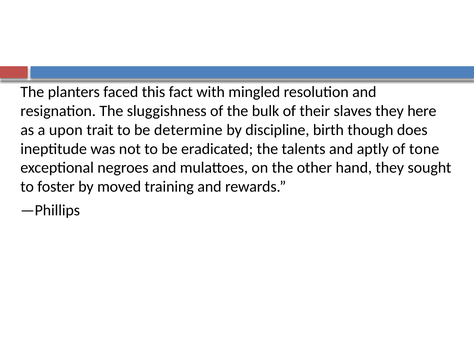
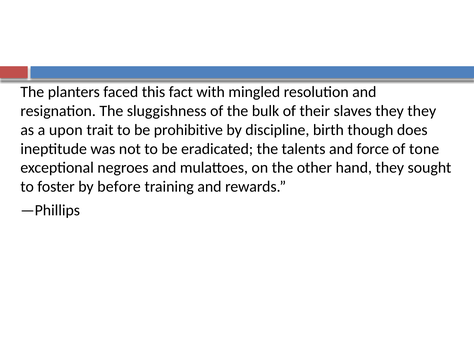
they here: here -> they
determine: determine -> prohibitive
aptly: aptly -> force
moved: moved -> before
